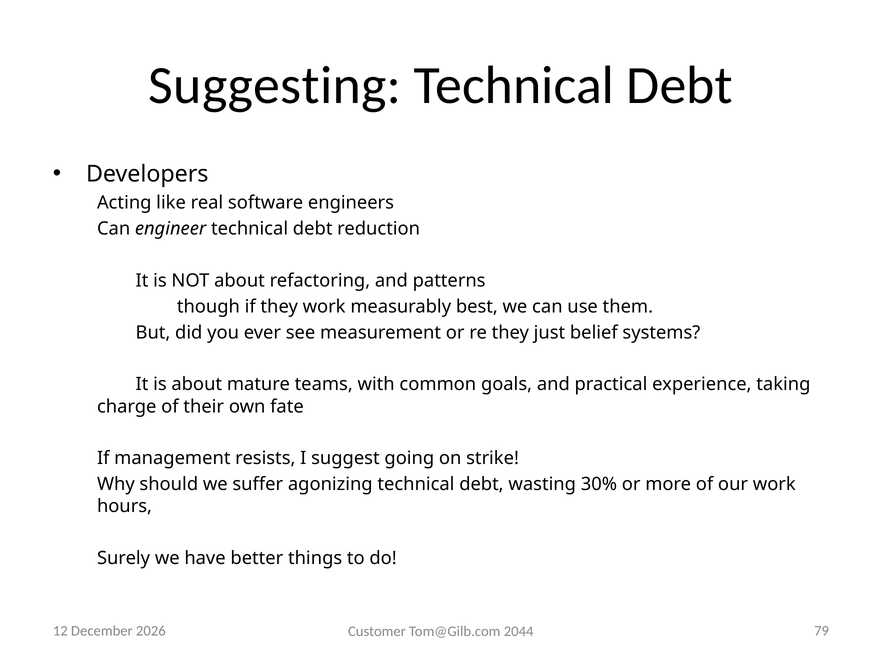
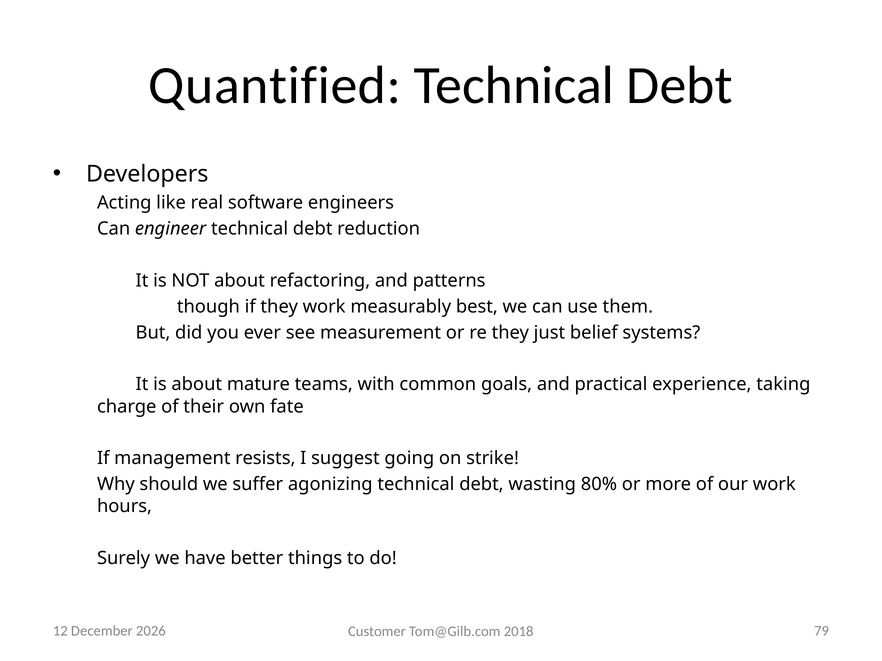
Suggesting: Suggesting -> Quantified
30%: 30% -> 80%
2044: 2044 -> 2018
